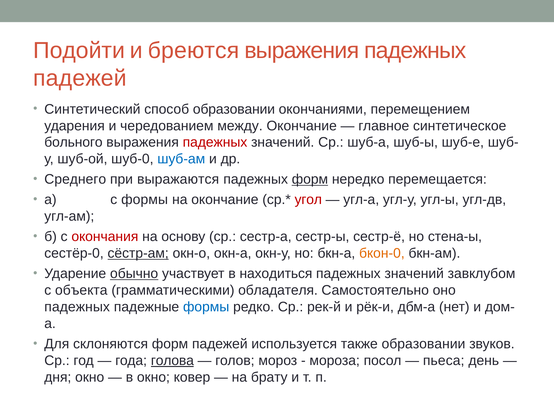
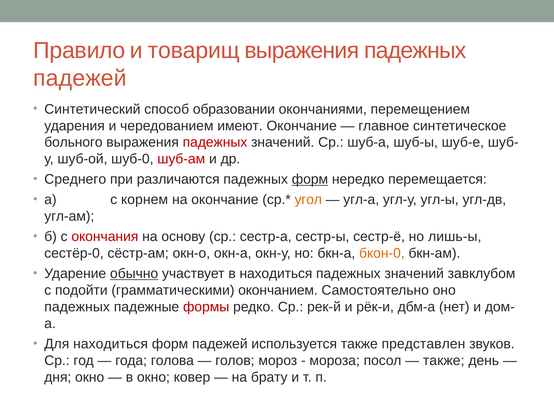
Подойти: Подойти -> Правило
бреются: бреются -> товарищ
между: между -> имеют
шуб-ам colour: blue -> red
выражаются: выражаются -> различаются
с формы: формы -> корнем
угол colour: red -> orange
стена-ы: стена-ы -> лишь-ы
сёстр-ам underline: present -> none
объекта: объекта -> подойти
обладателя: обладателя -> окончанием
формы at (206, 307) colour: blue -> red
Для склоняются: склоняются -> находиться
также образовании: образовании -> представлен
голова underline: present -> none
пьеса at (444, 360): пьеса -> также
